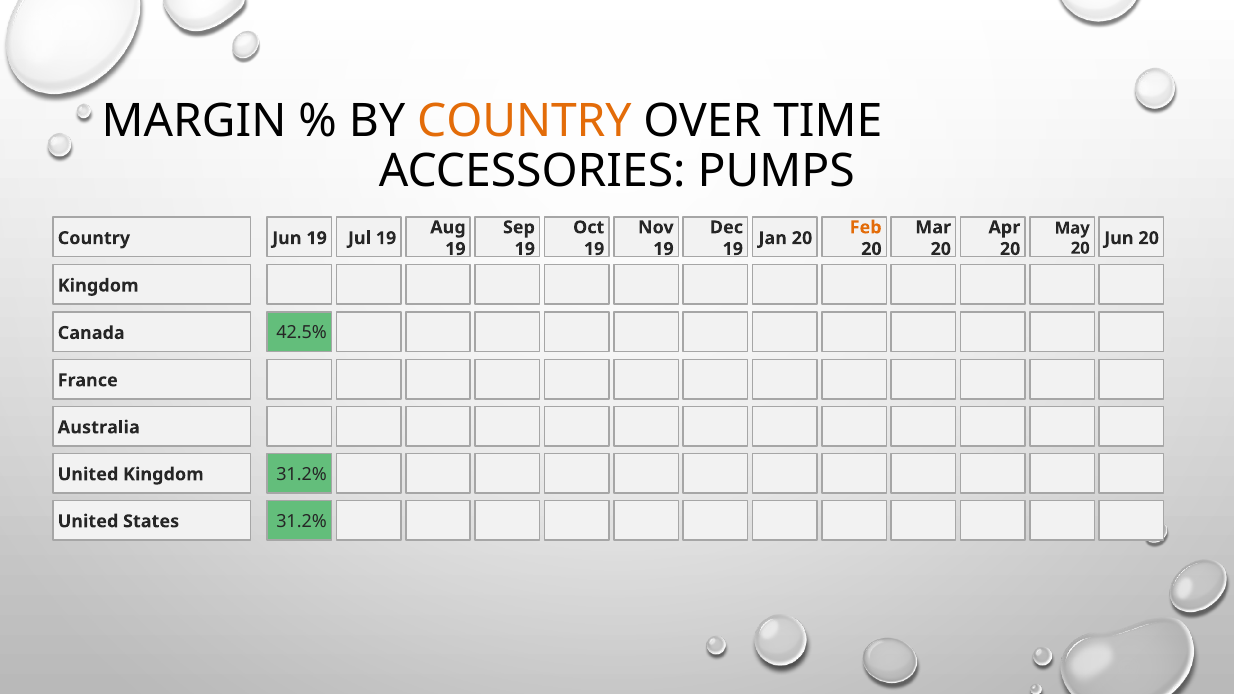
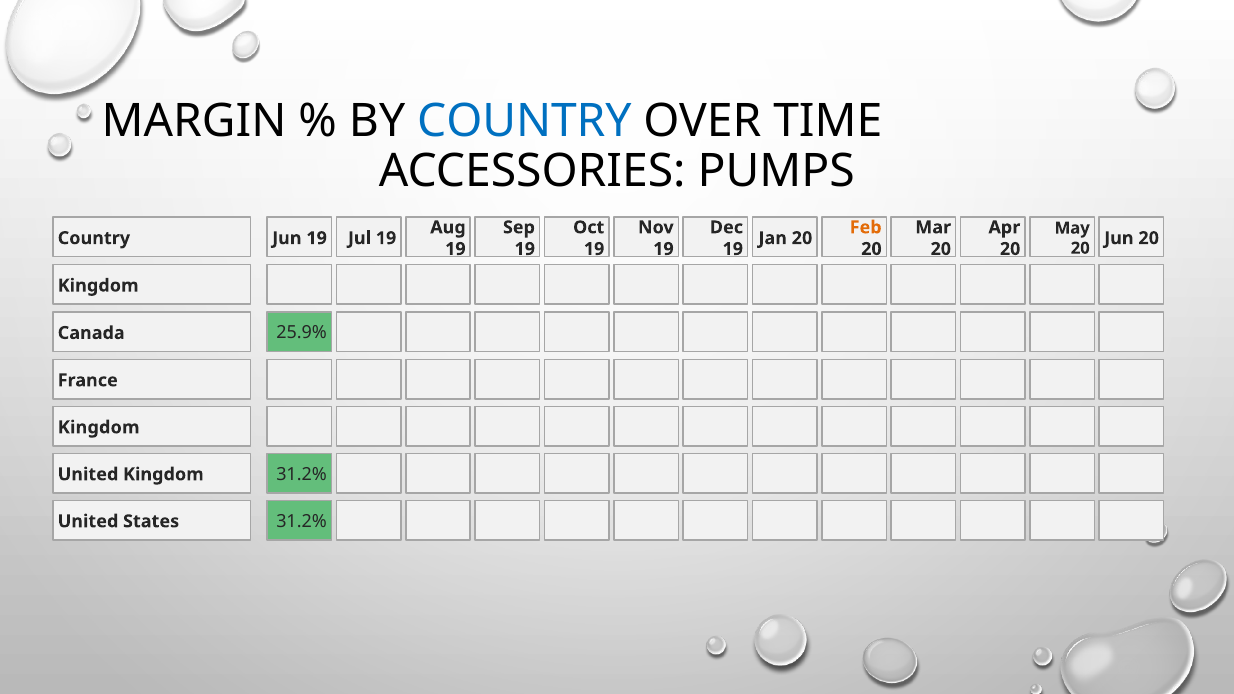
COUNTRY at (524, 122) colour: orange -> blue
42.5%: 42.5% -> 25.9%
Australia at (99, 427): Australia -> Kingdom
